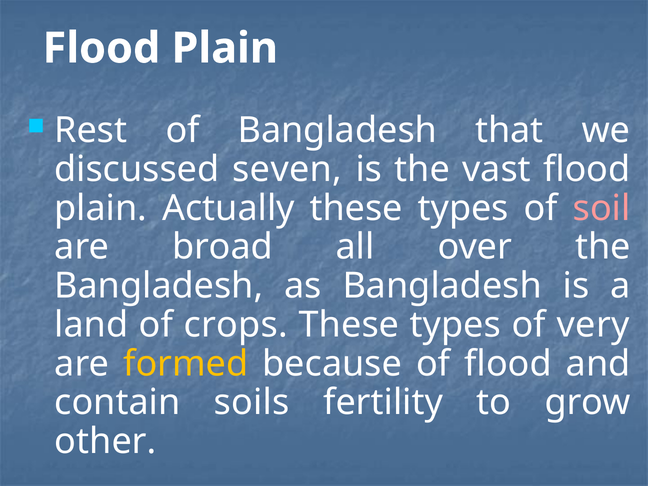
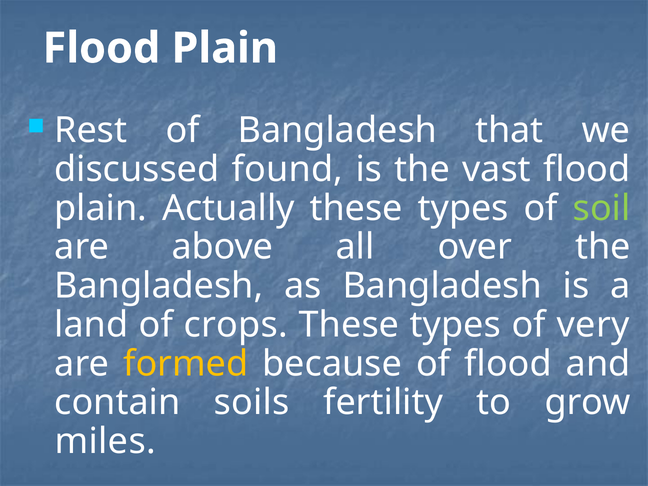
seven: seven -> found
soil colour: pink -> light green
broad: broad -> above
other: other -> miles
